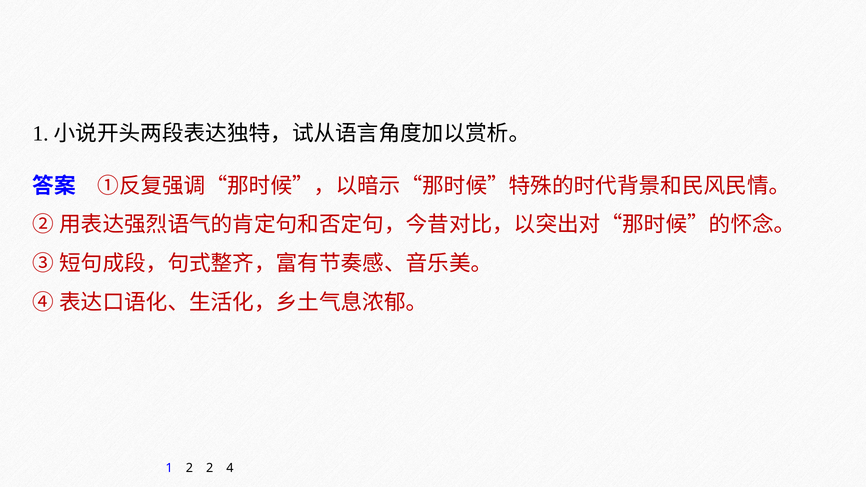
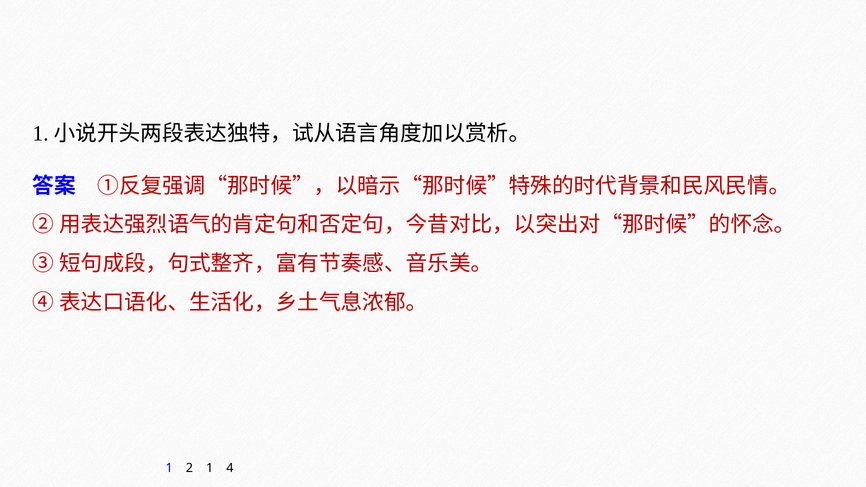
2 2: 2 -> 1
